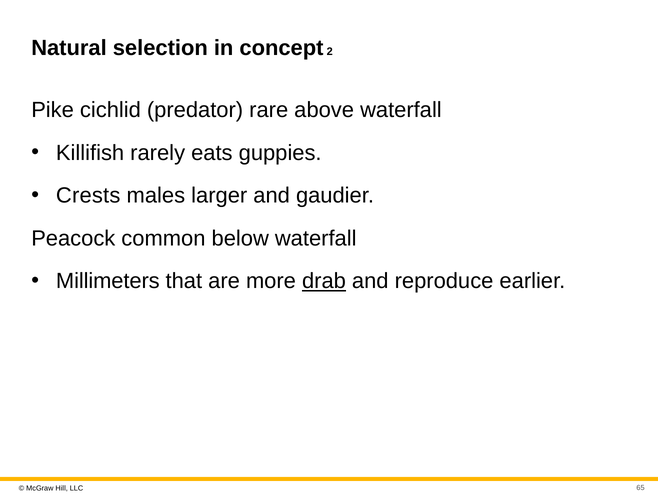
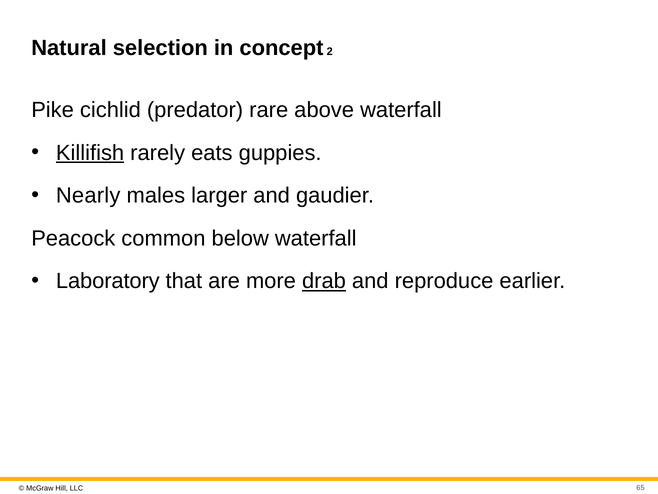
Killifish underline: none -> present
Crests: Crests -> Nearly
Millimeters: Millimeters -> Laboratory
